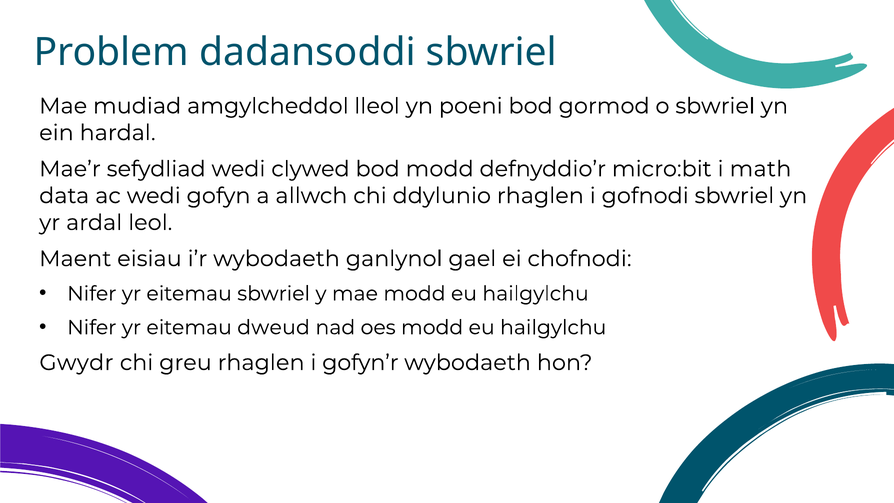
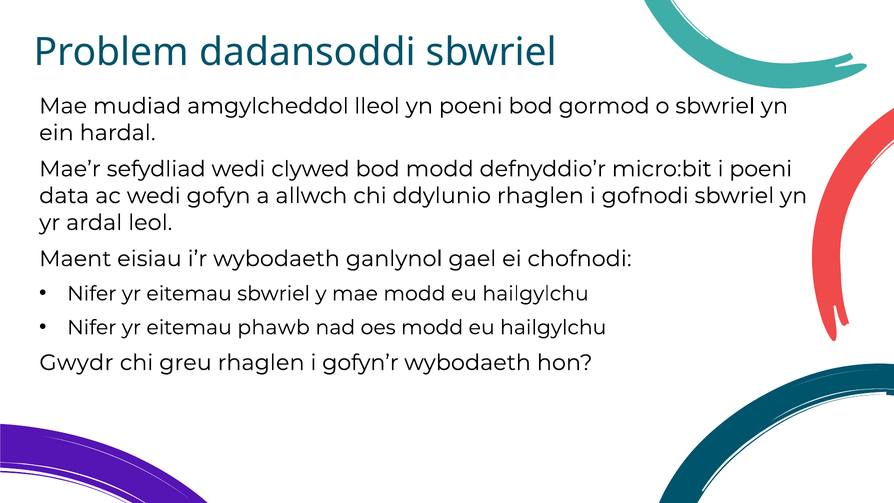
i math: math -> poeni
dweud: dweud -> phawb
